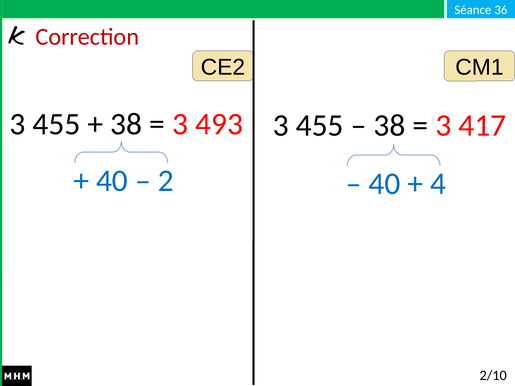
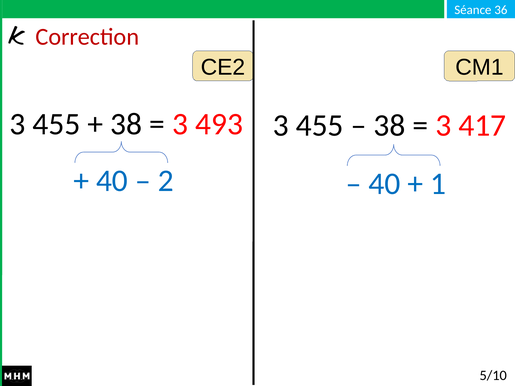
4: 4 -> 1
2/10: 2/10 -> 5/10
